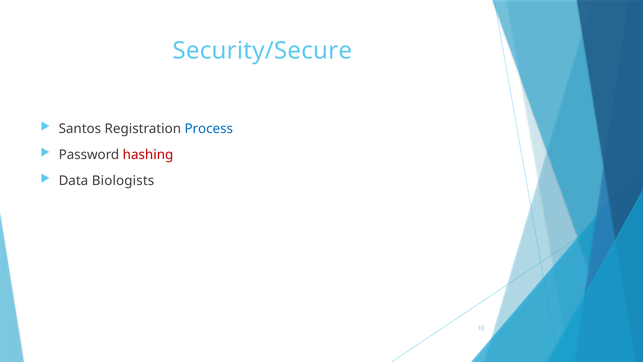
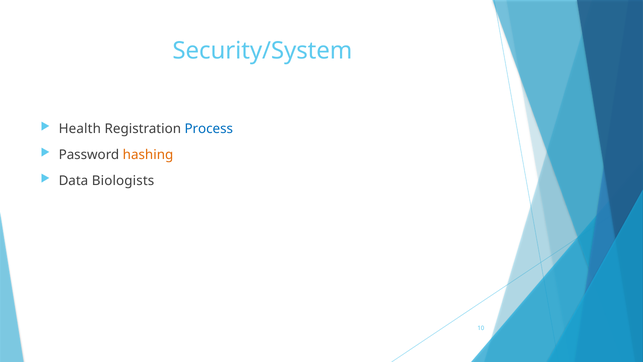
Security/Secure: Security/Secure -> Security/System
Santos: Santos -> Health
hashing colour: red -> orange
